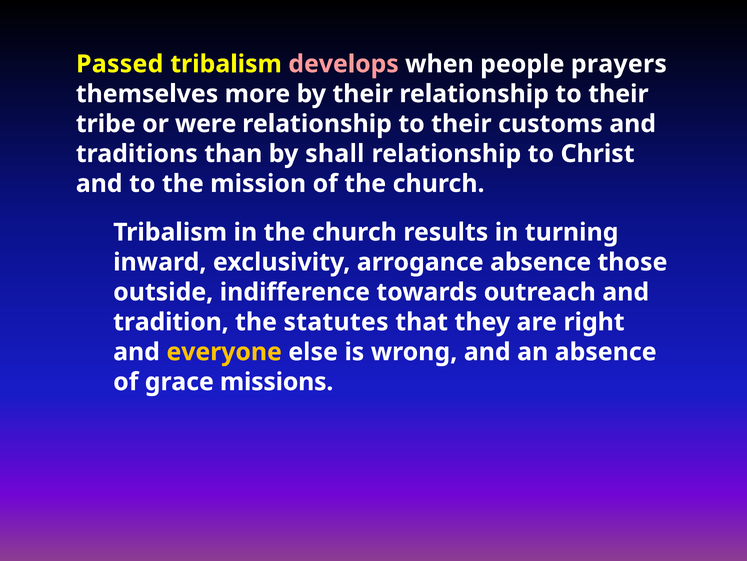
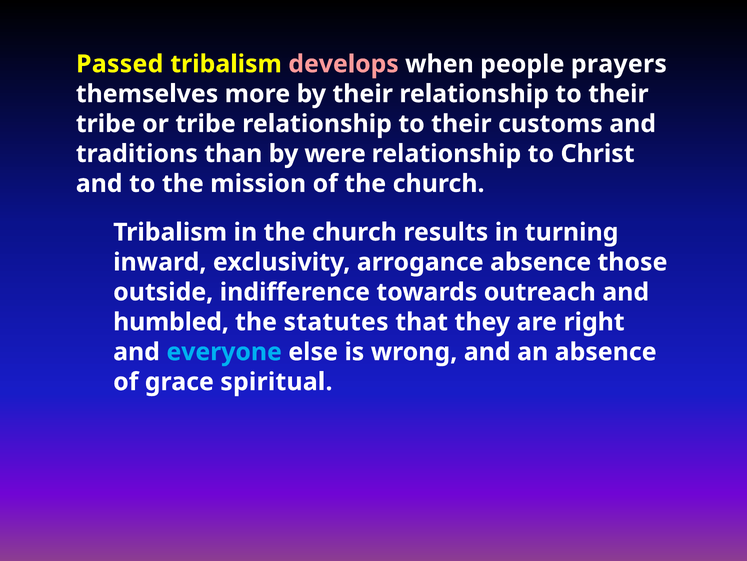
or were: were -> tribe
shall: shall -> were
tradition: tradition -> humbled
everyone colour: yellow -> light blue
missions: missions -> spiritual
